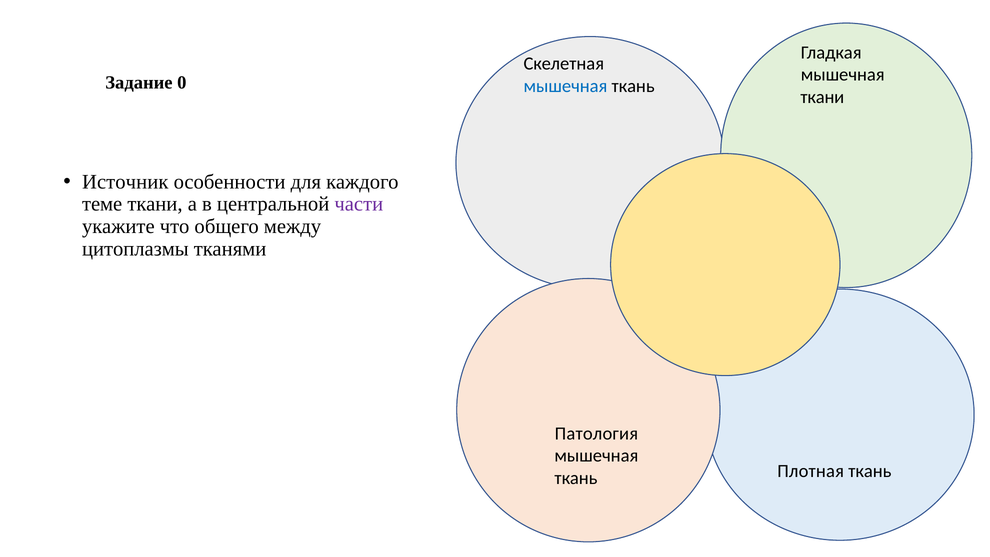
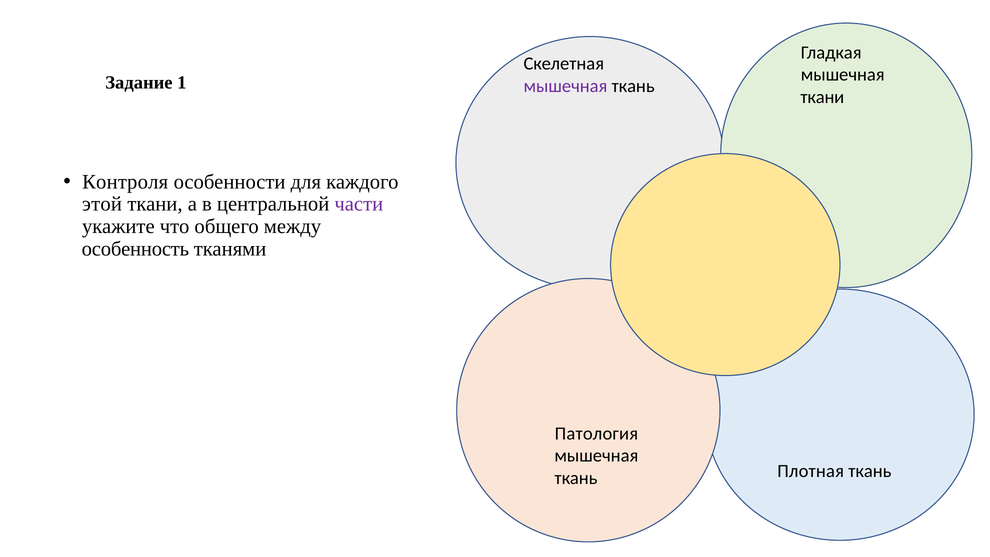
0: 0 -> 1
мышечная at (565, 86) colour: blue -> purple
Источник: Источник -> Контроля
теме: теме -> этой
цитоплазмы: цитоплазмы -> особенность
